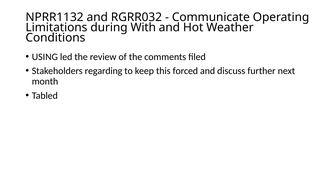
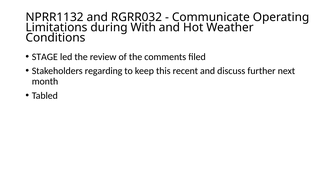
USING: USING -> STAGE
forced: forced -> recent
